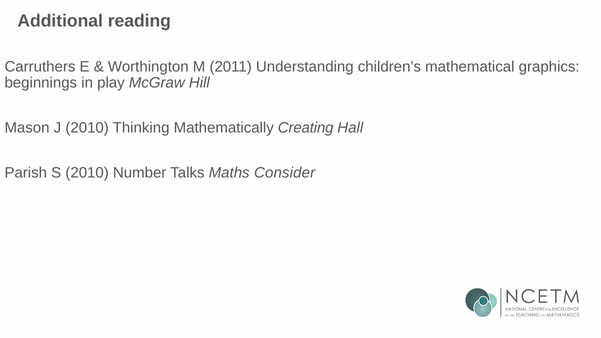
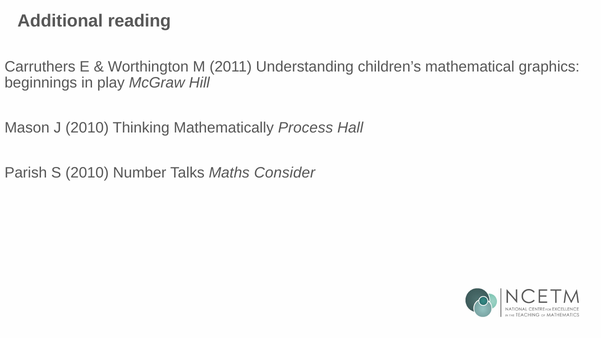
Creating: Creating -> Process
